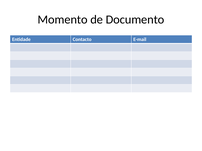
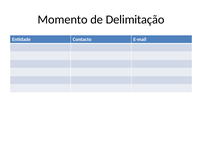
Documento: Documento -> Delimitação
